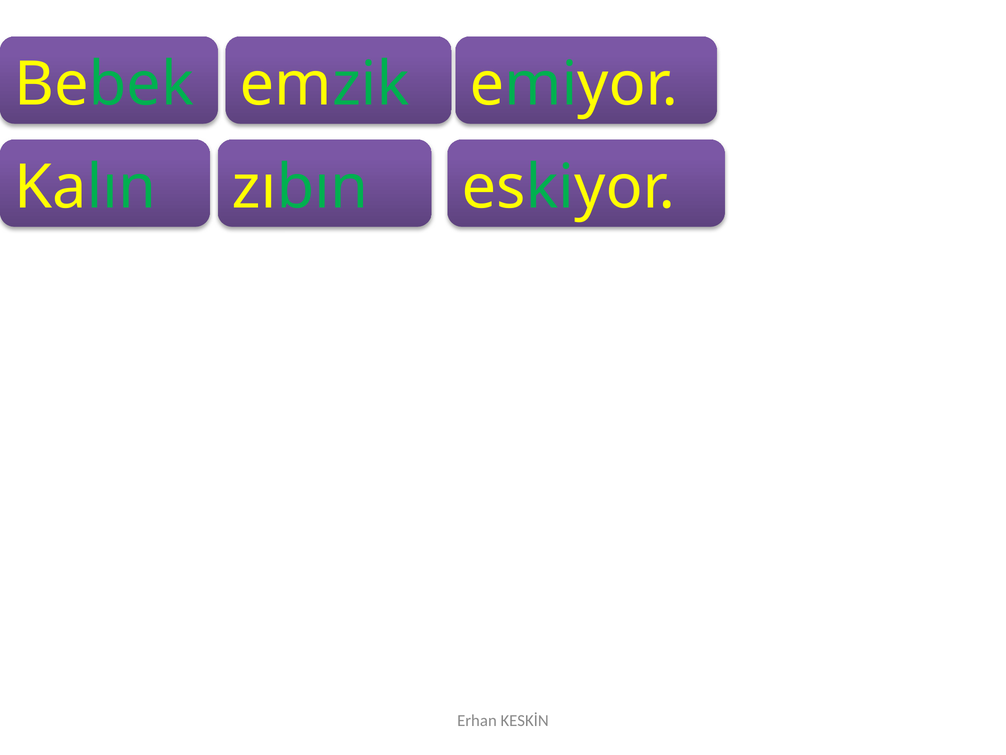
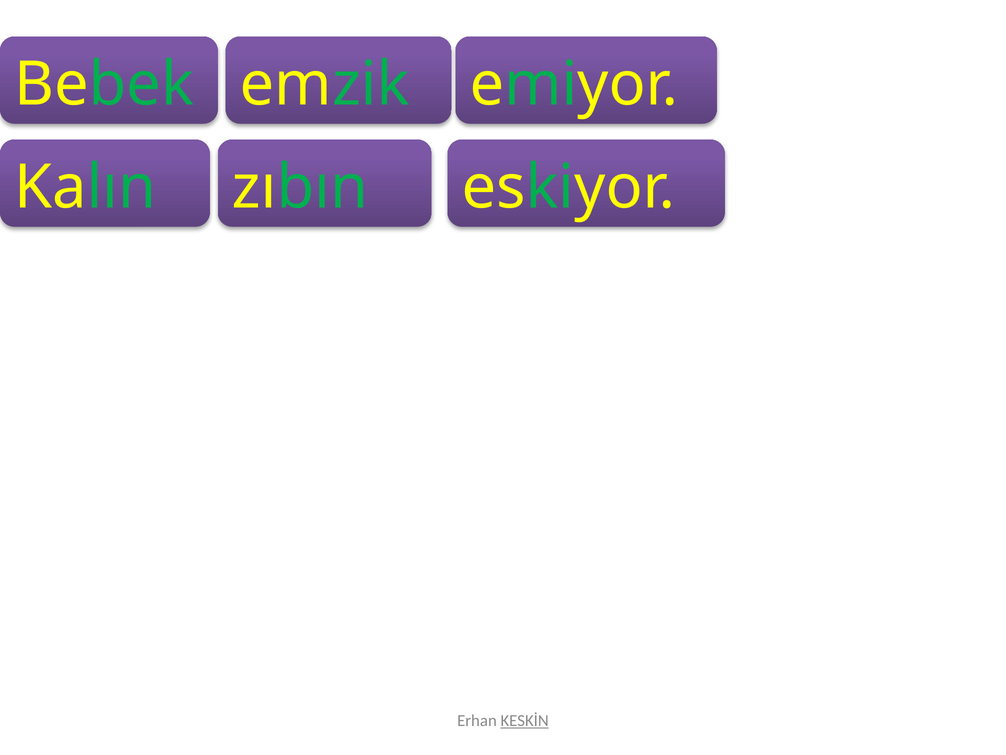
KESKİN underline: none -> present
